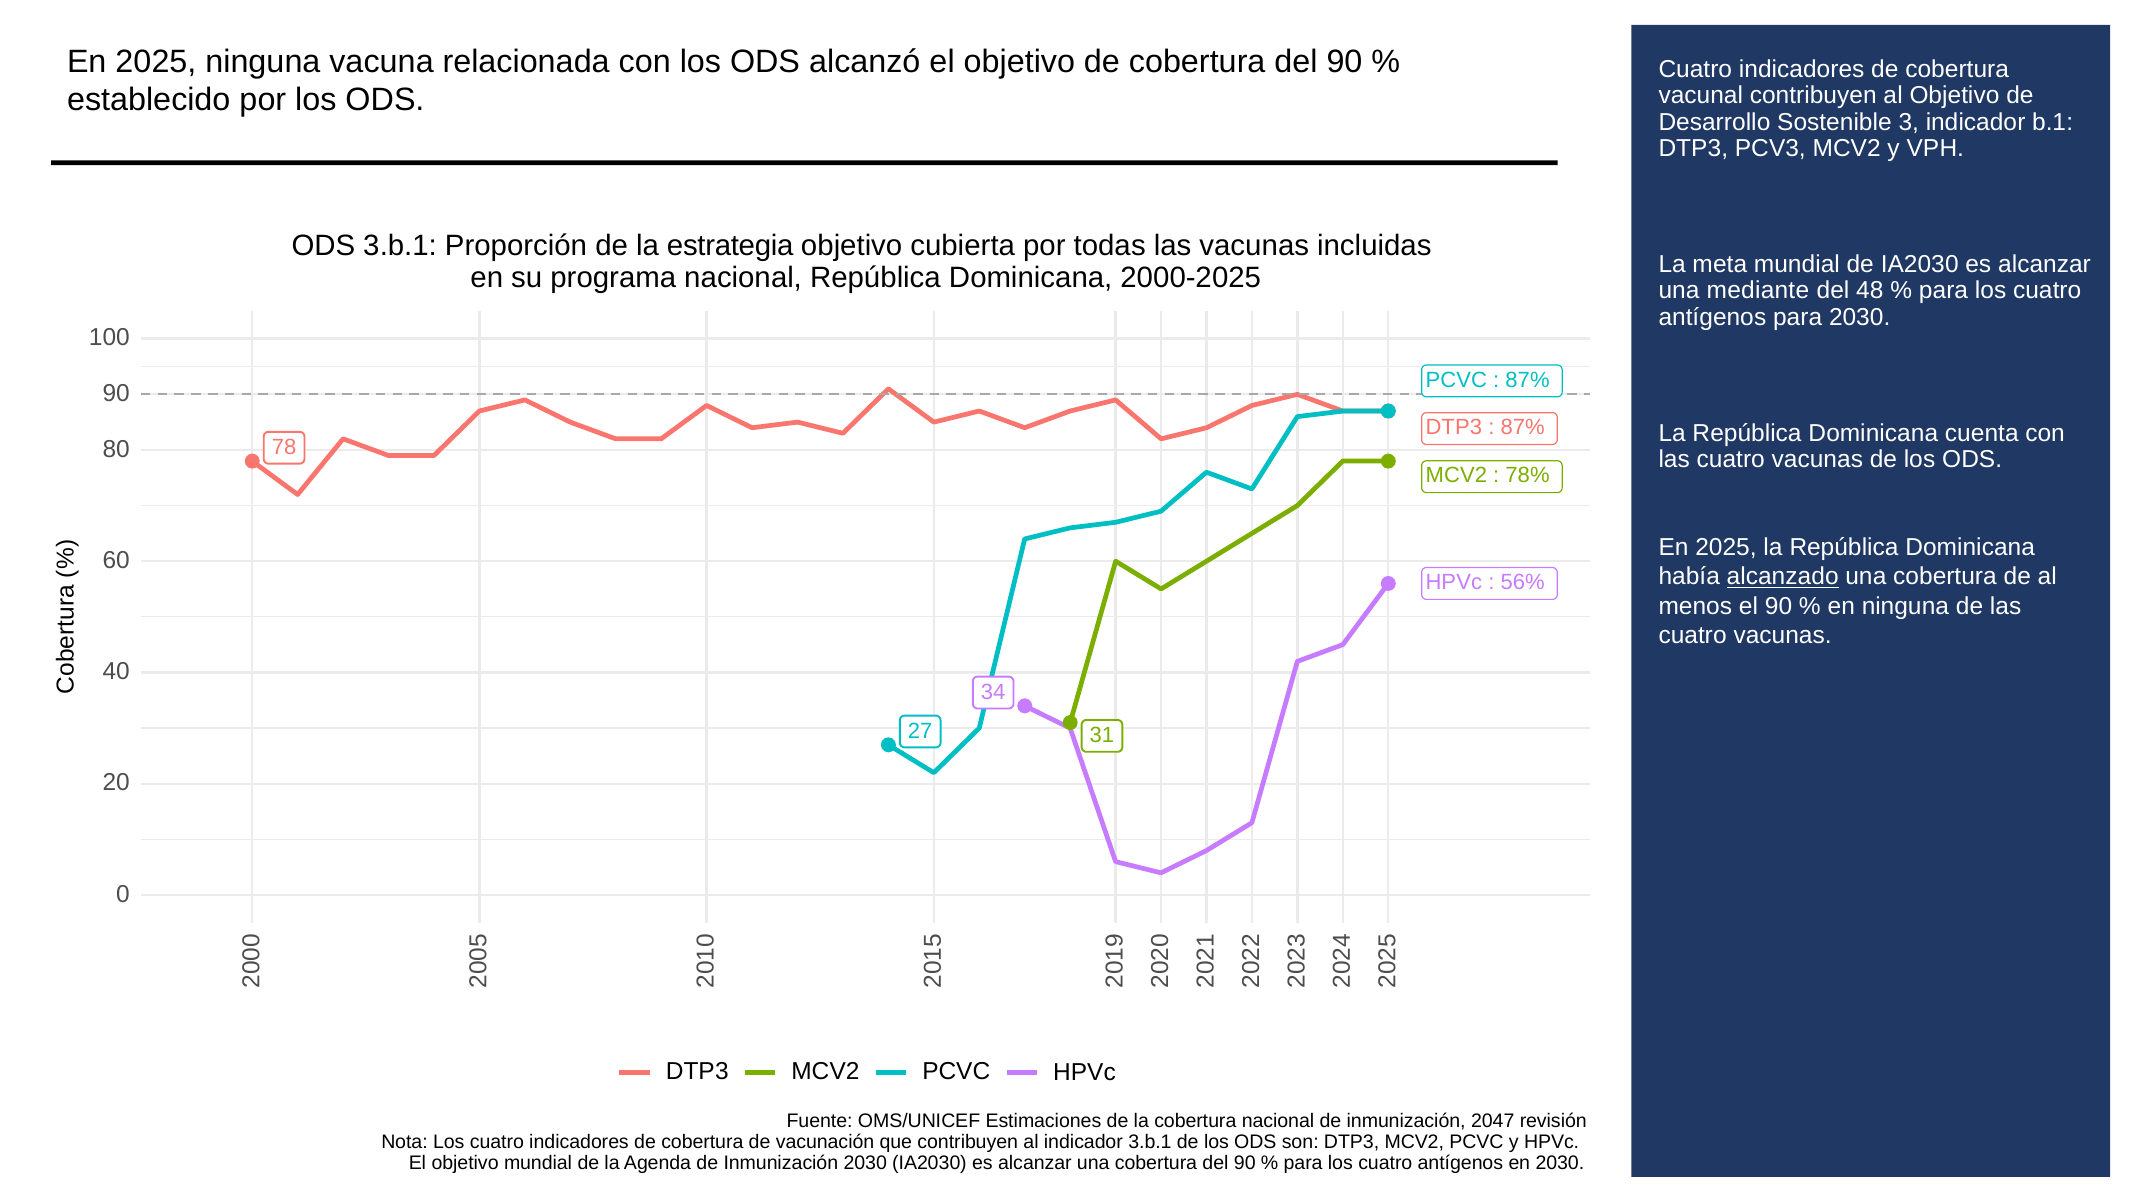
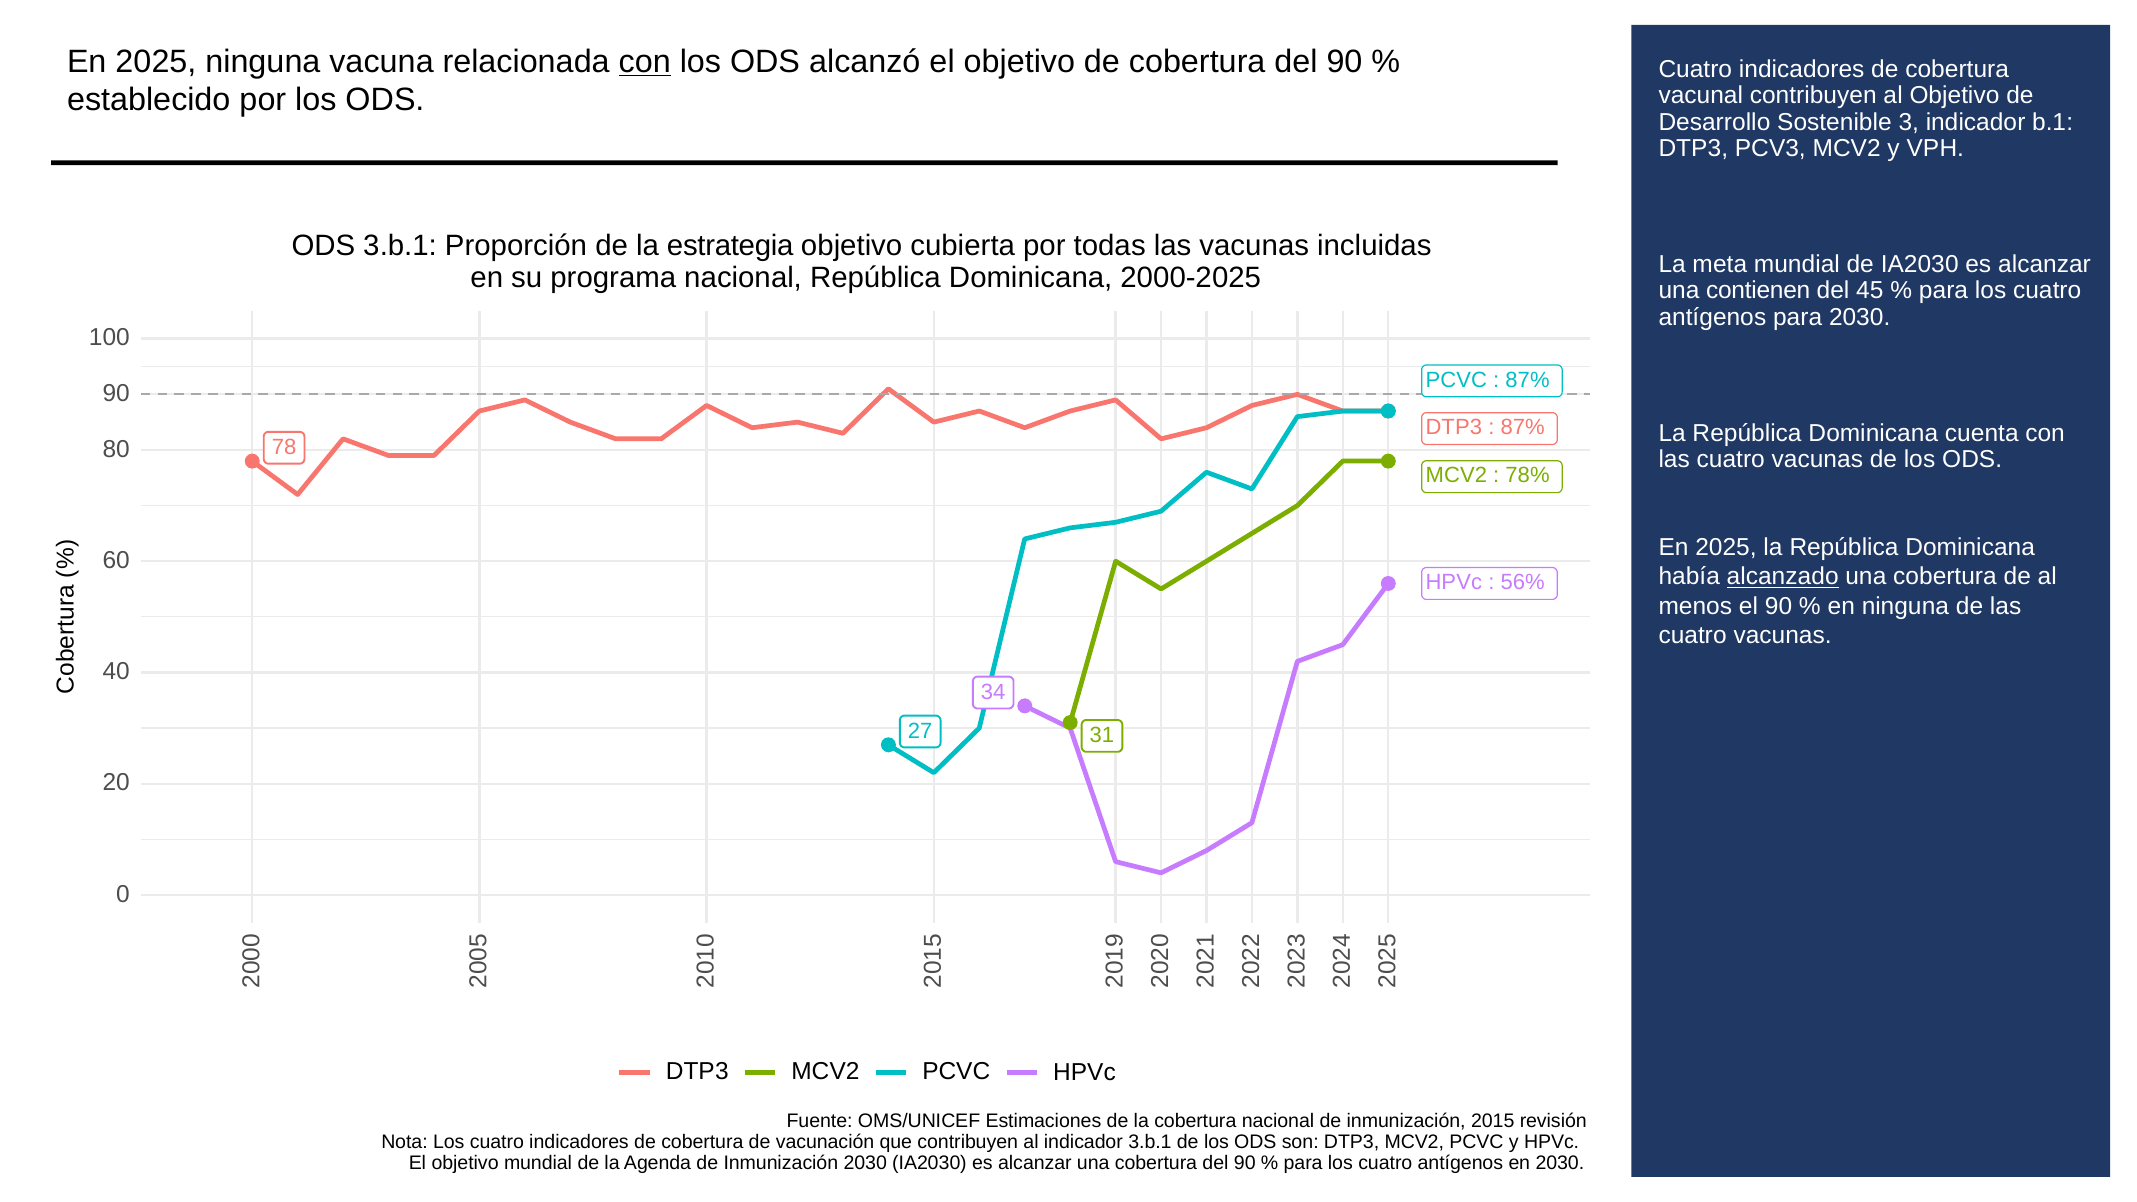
con at (645, 62) underline: none -> present
mediante: mediante -> contienen
48: 48 -> 45
2047: 2047 -> 2015
